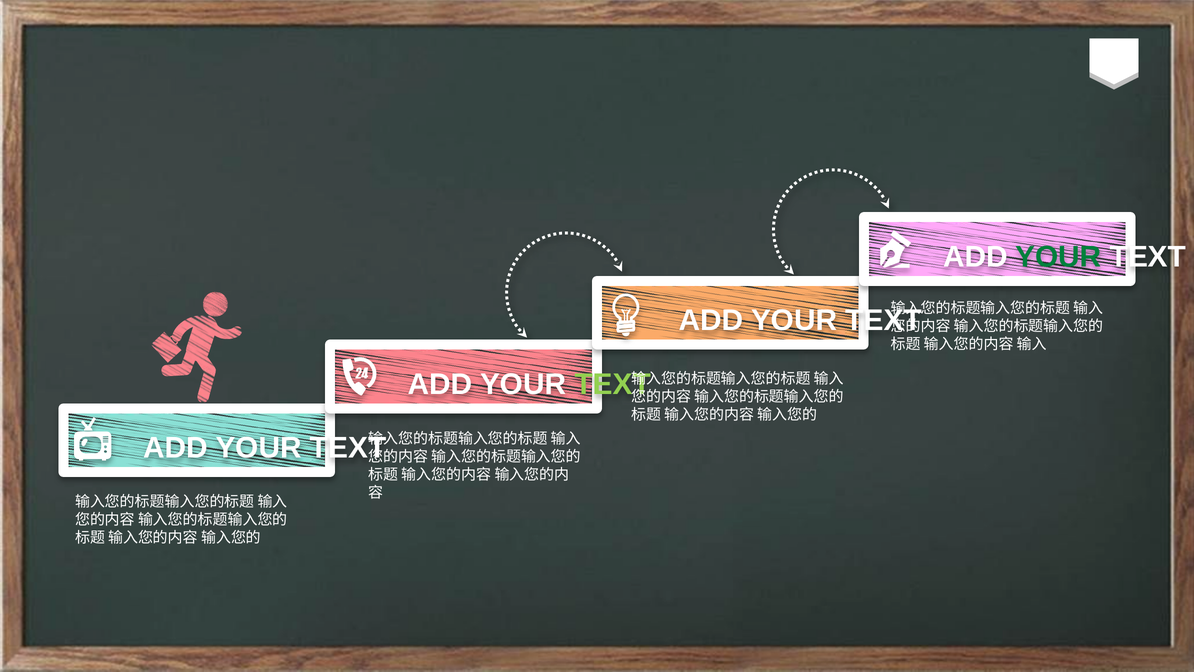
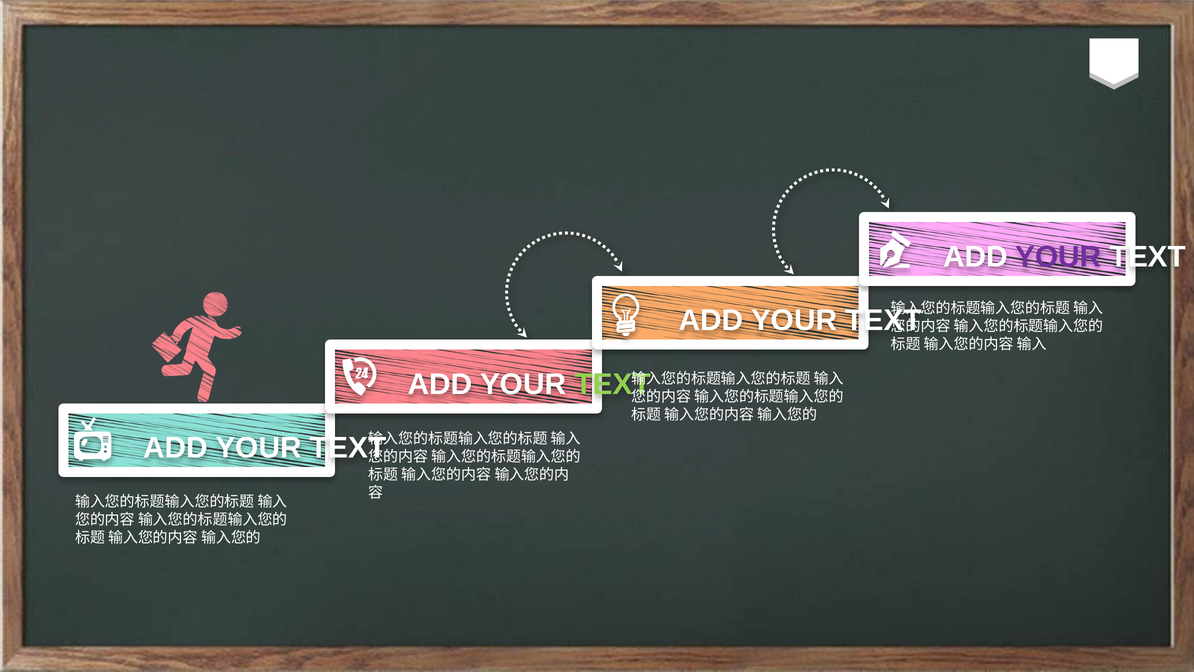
YOUR at (1058, 257) colour: green -> purple
